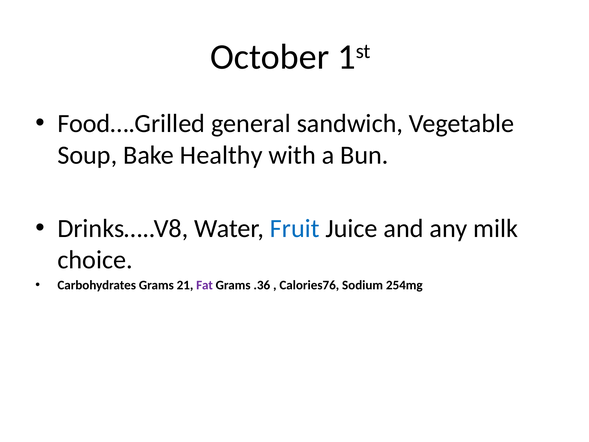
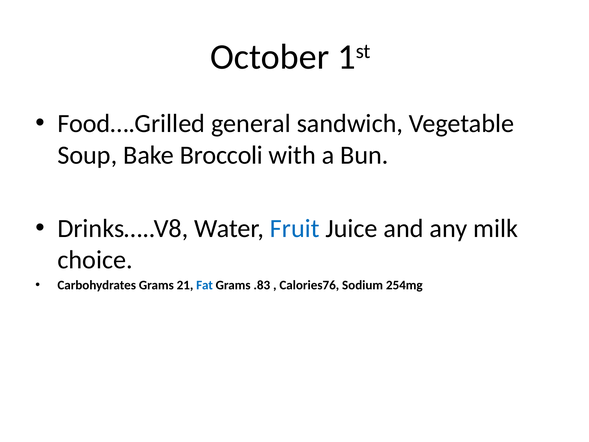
Healthy: Healthy -> Broccoli
Fat colour: purple -> blue
.36: .36 -> .83
